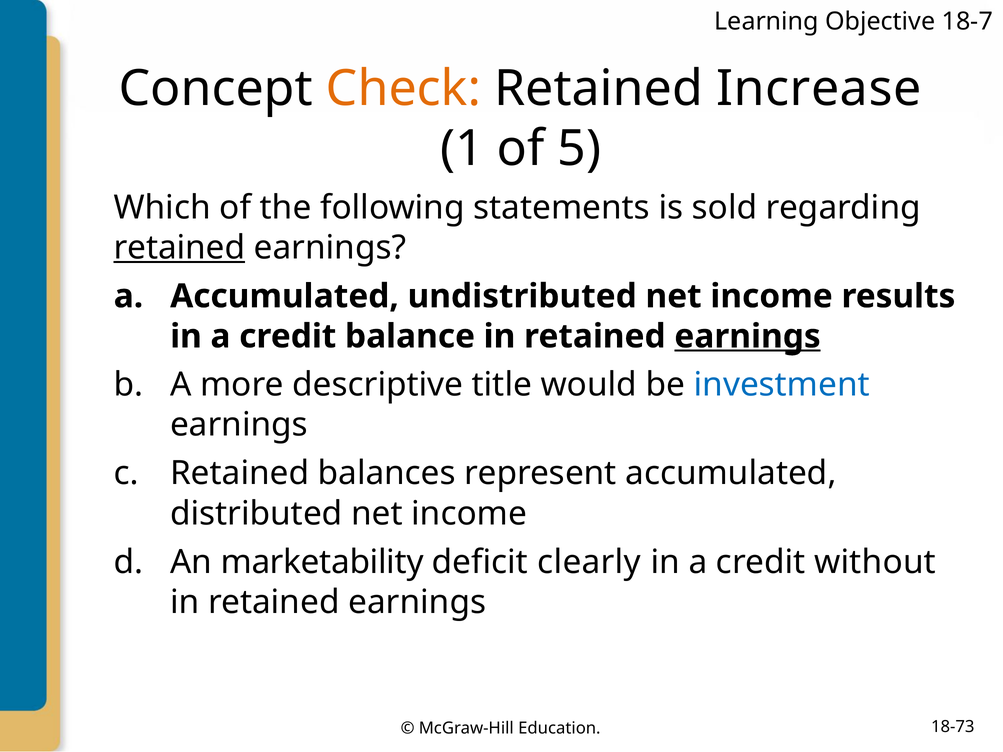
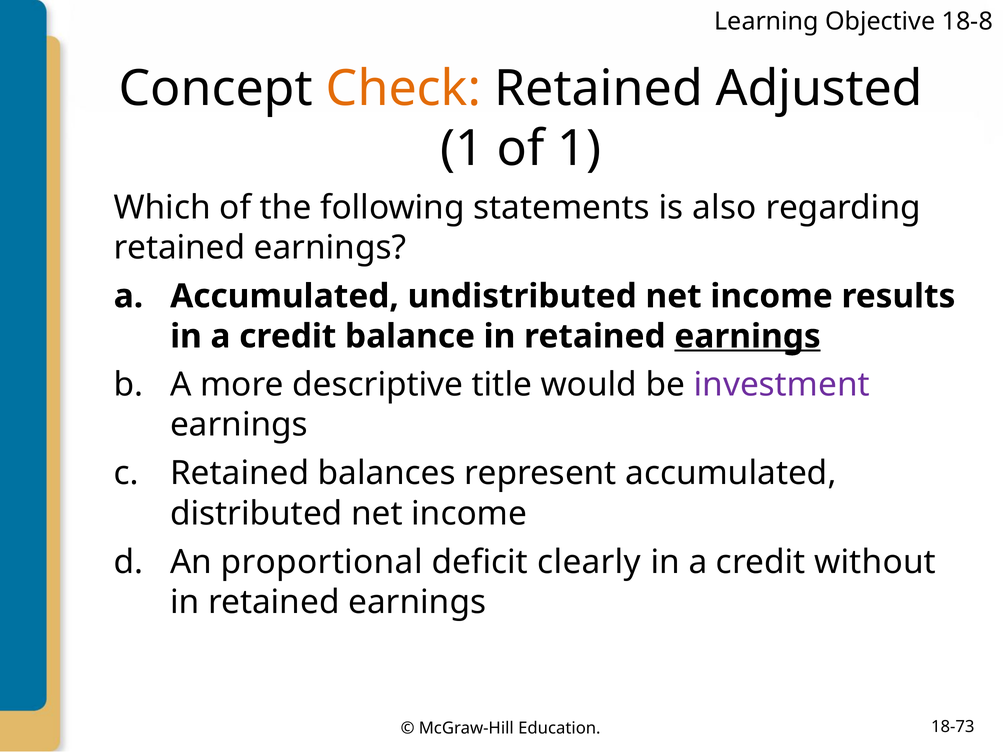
18-7: 18-7 -> 18-8
Increase: Increase -> Adjusted
of 5: 5 -> 1
sold: sold -> also
retained at (179, 248) underline: present -> none
investment colour: blue -> purple
marketability: marketability -> proportional
